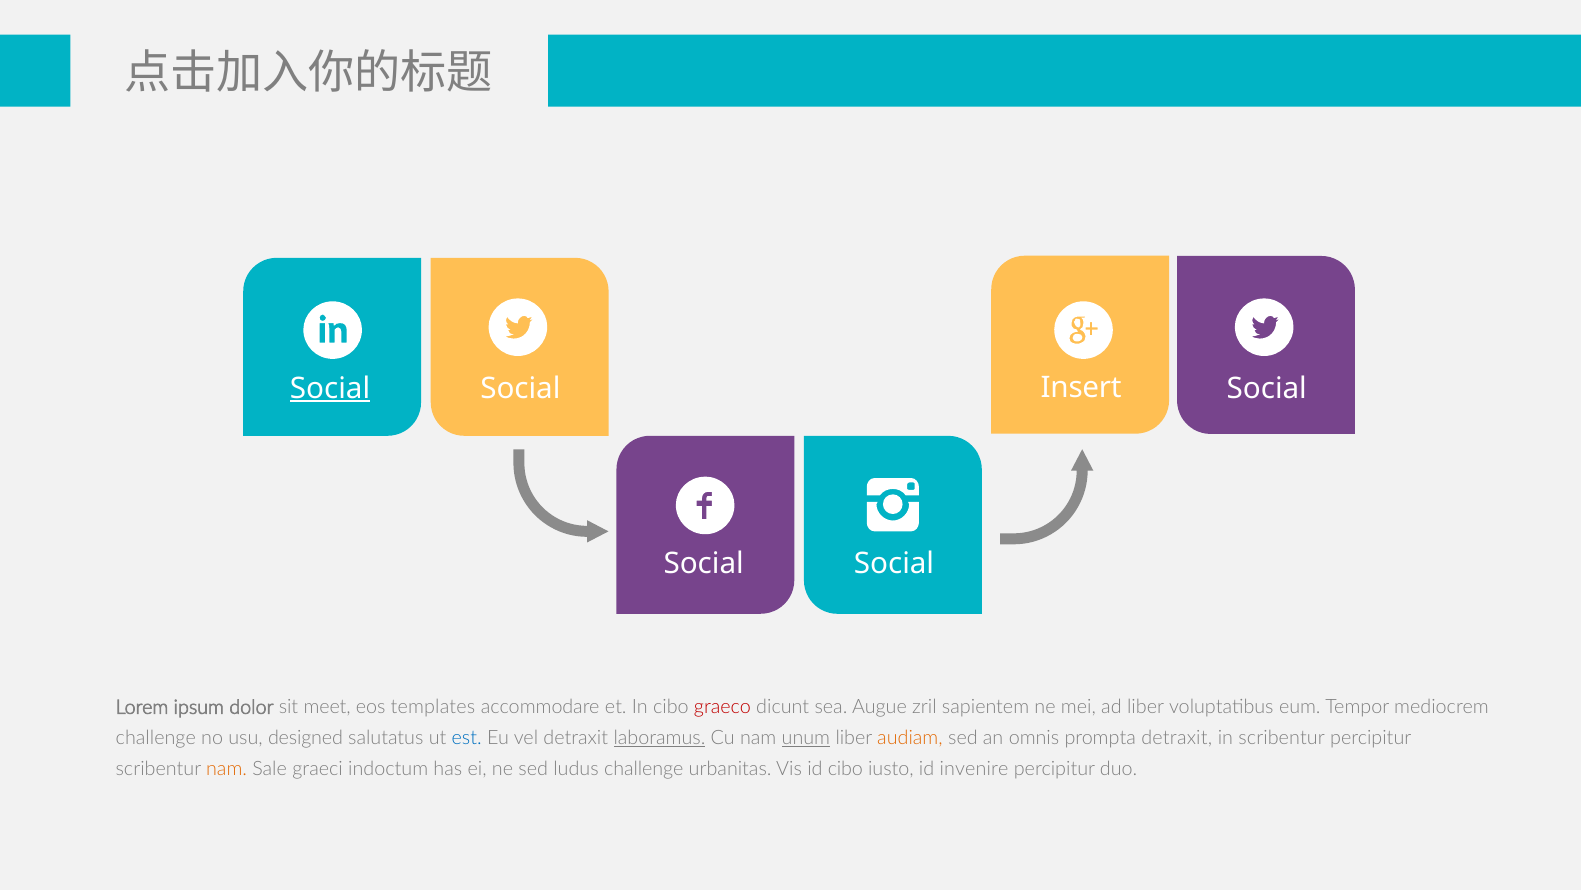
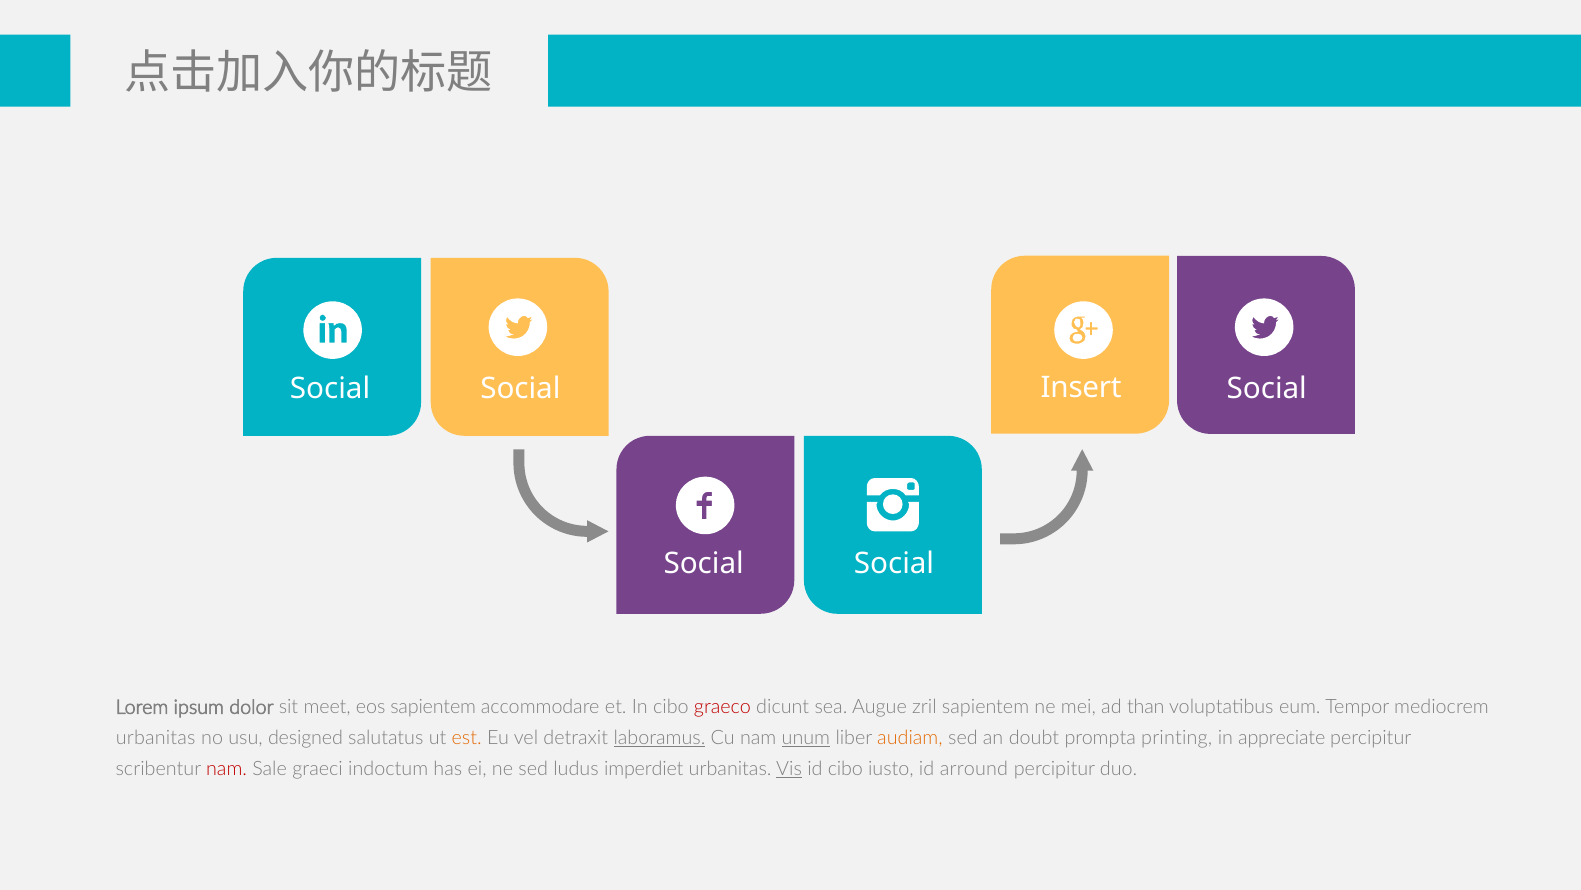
Social at (330, 388) underline: present -> none
eos templates: templates -> sapientem
ad liber: liber -> than
challenge at (156, 738): challenge -> urbanitas
est colour: blue -> orange
omnis: omnis -> doubt
prompta detraxit: detraxit -> printing
in scribentur: scribentur -> appreciate
nam at (227, 769) colour: orange -> red
ludus challenge: challenge -> imperdiet
Vis underline: none -> present
invenire: invenire -> arround
